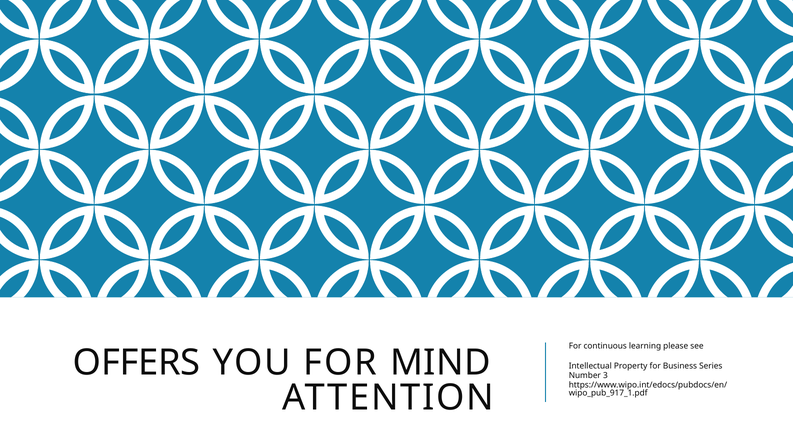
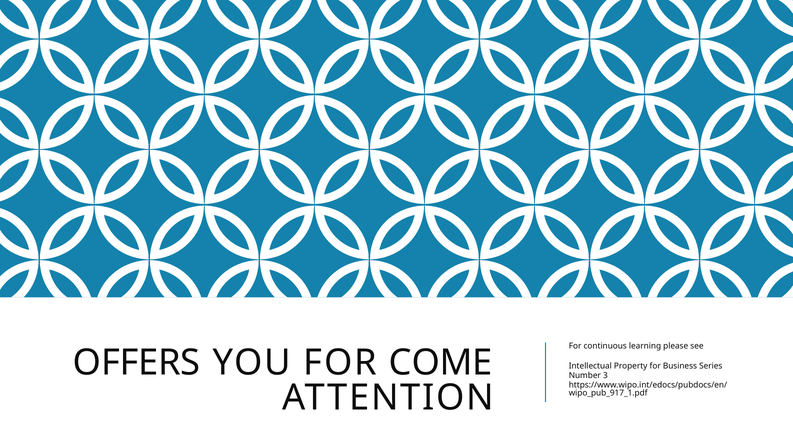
MIND: MIND -> COME
